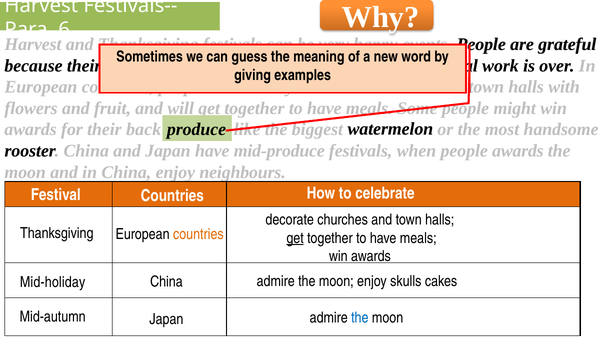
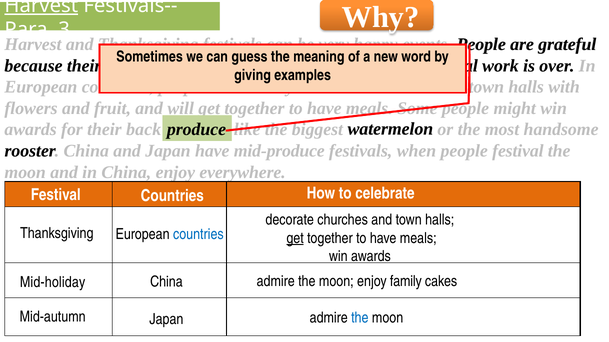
Harvest at (41, 5) underline: none -> present
6: 6 -> 3
people awards: awards -> festival
neighbours: neighbours -> everywhere
countries at (198, 235) colour: orange -> blue
skulls: skulls -> family
